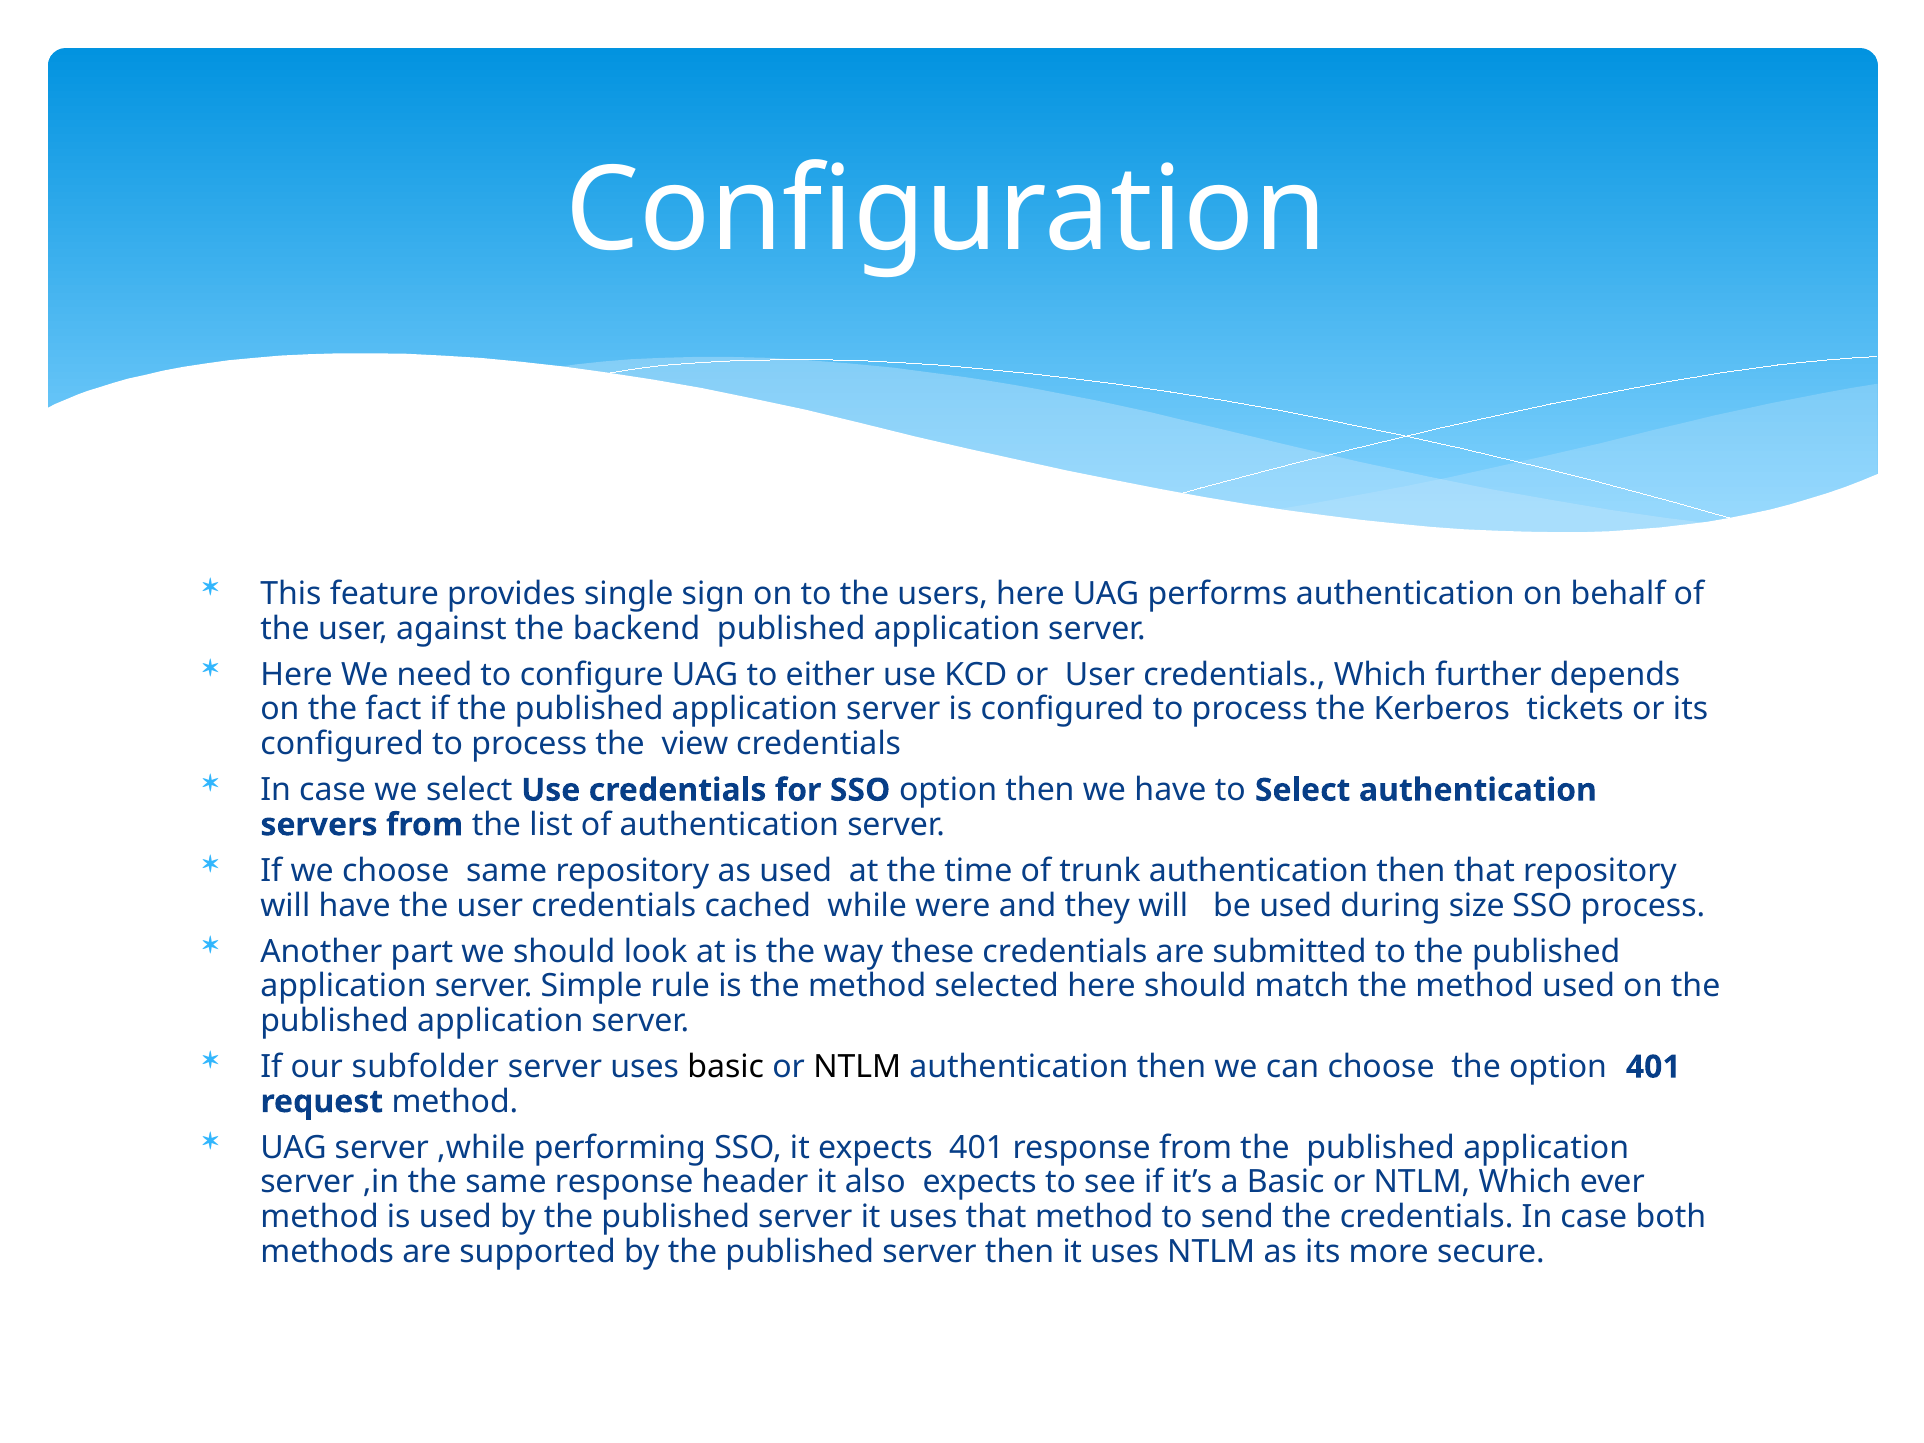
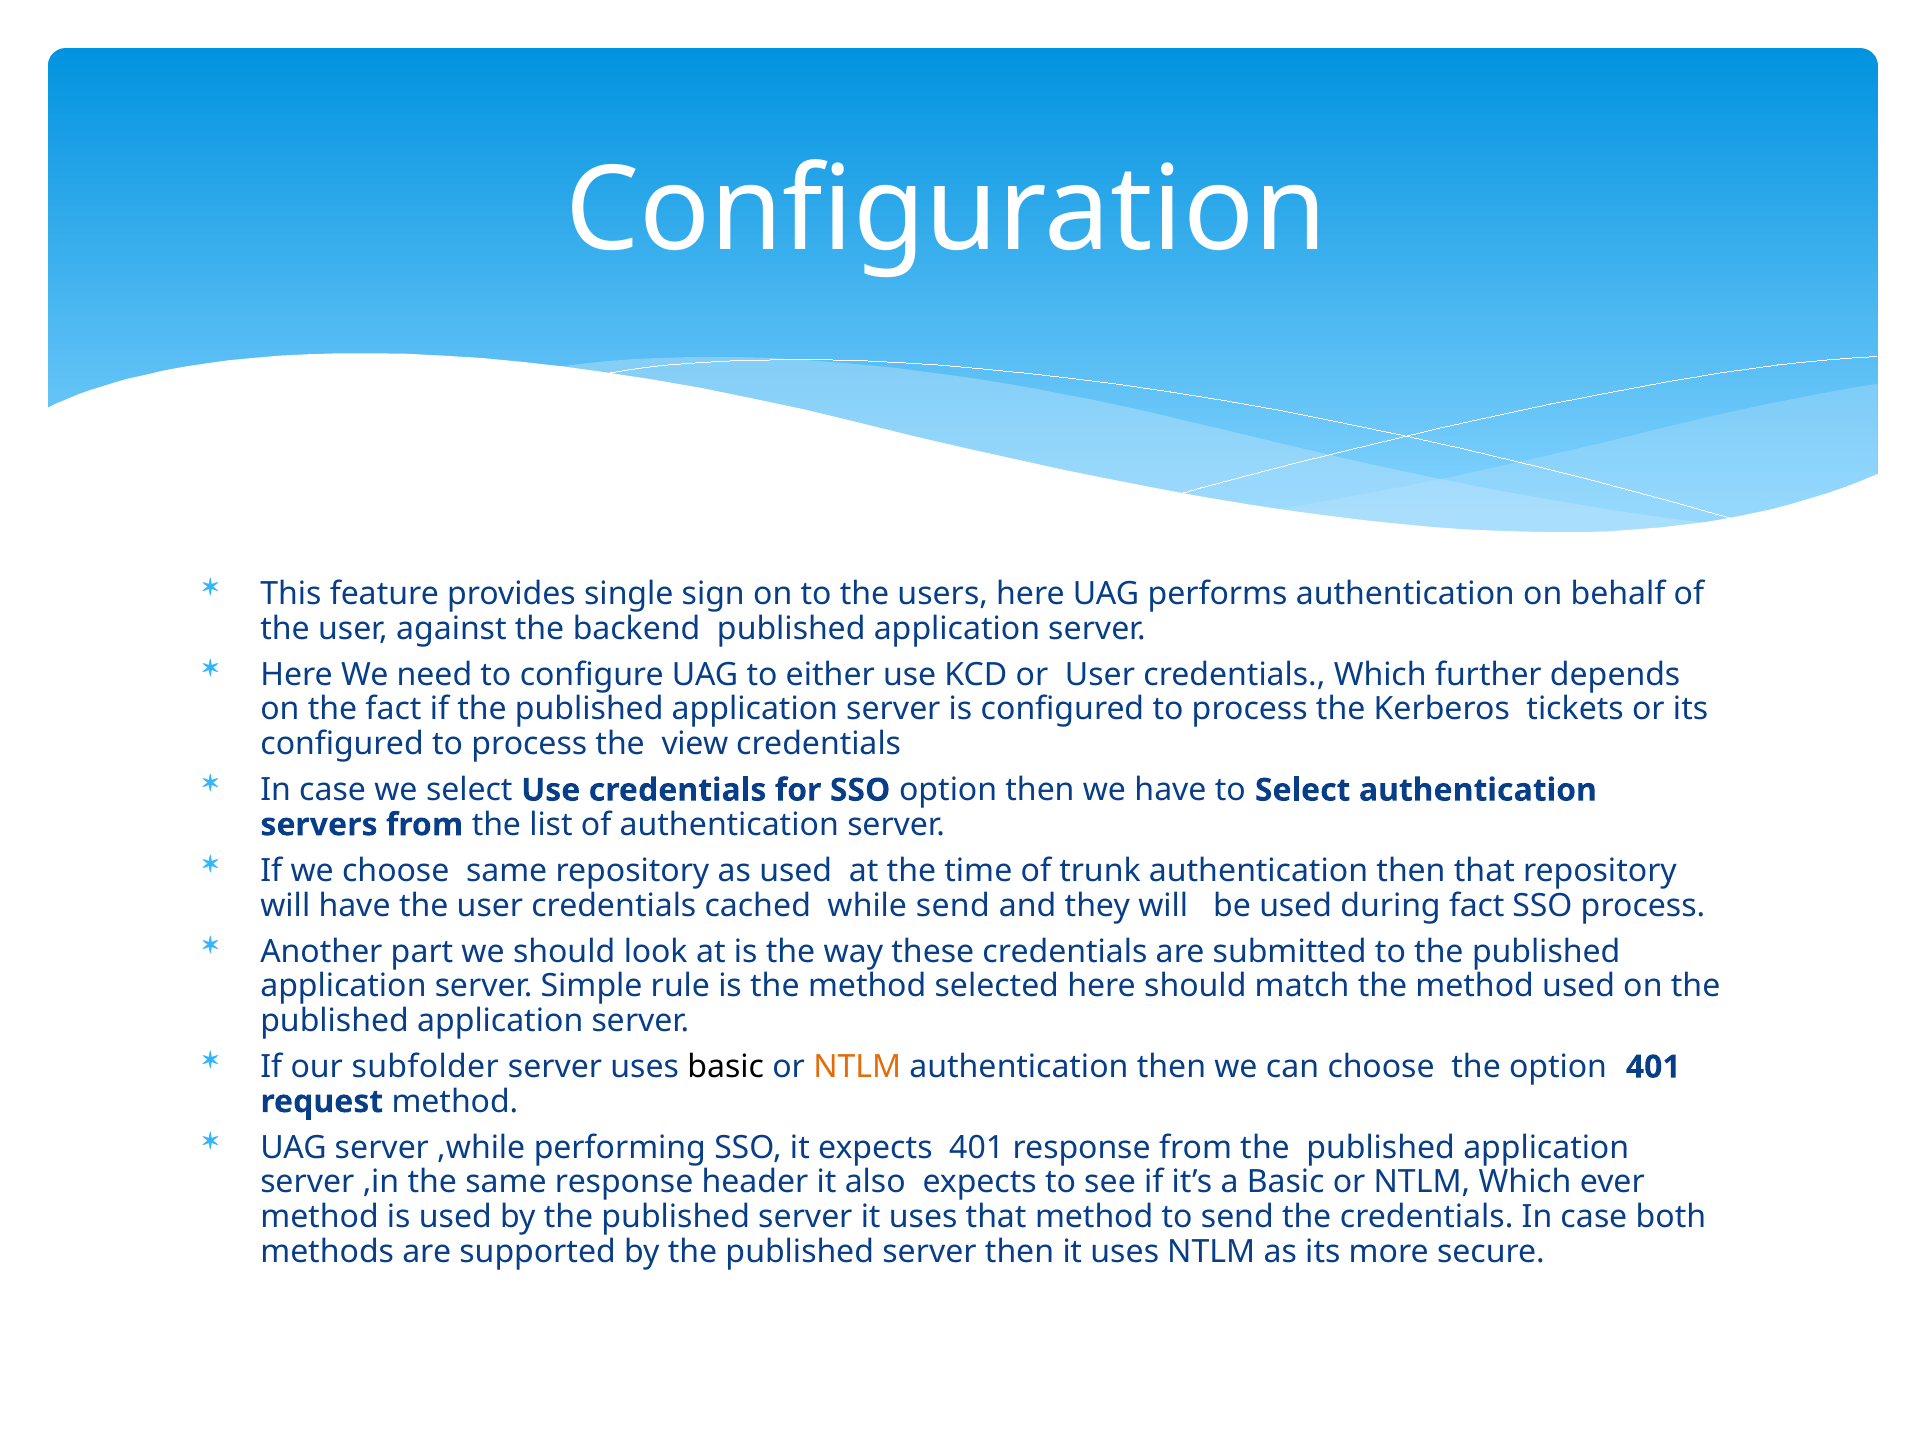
while were: were -> send
during size: size -> fact
NTLM at (857, 1067) colour: black -> orange
